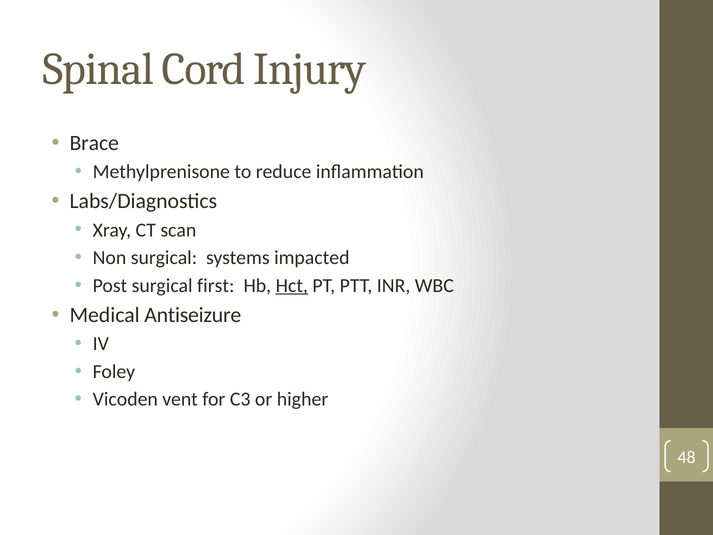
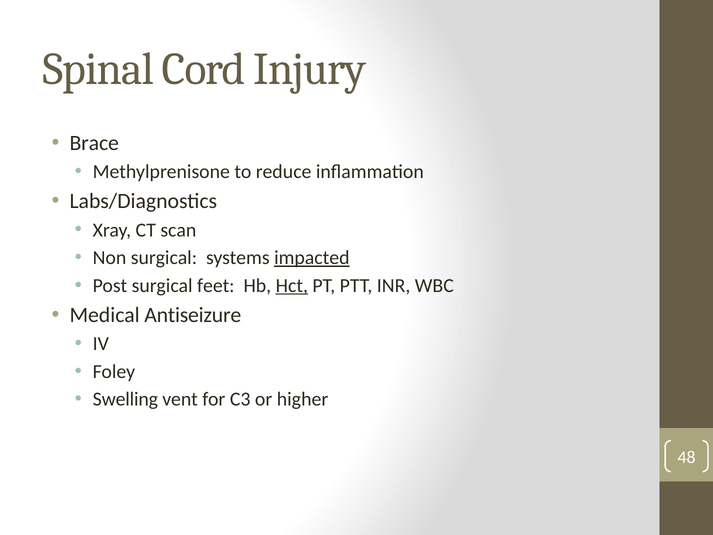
impacted underline: none -> present
first: first -> feet
Vicoden: Vicoden -> Swelling
